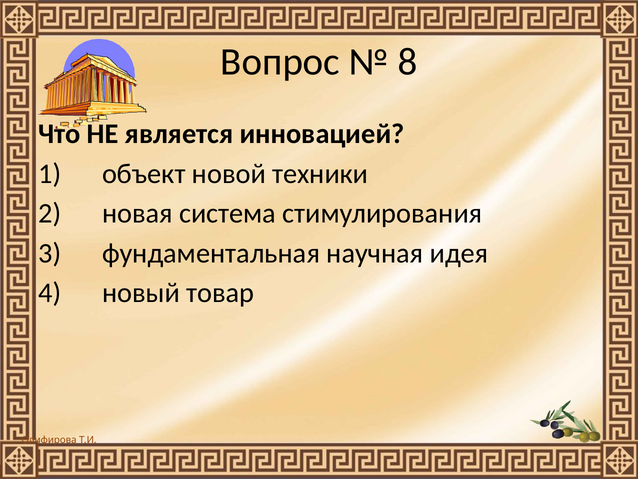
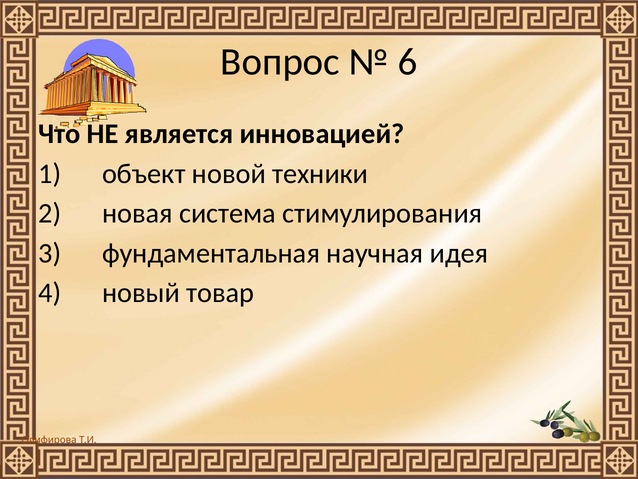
8: 8 -> 6
